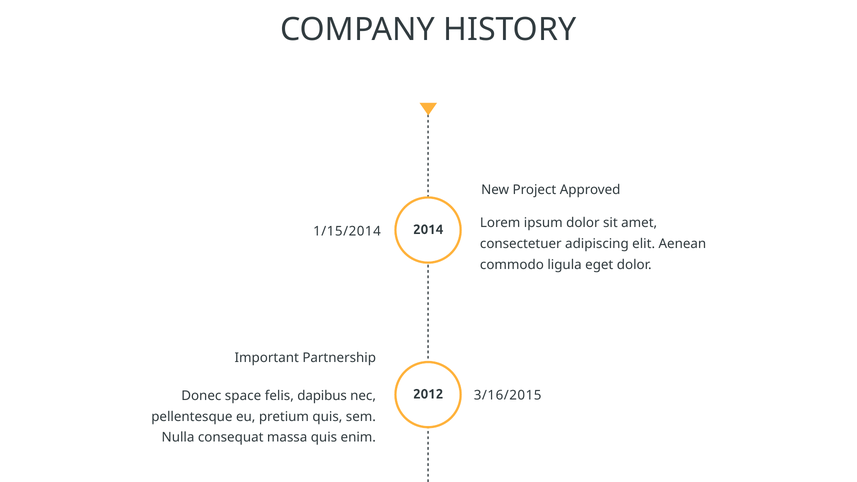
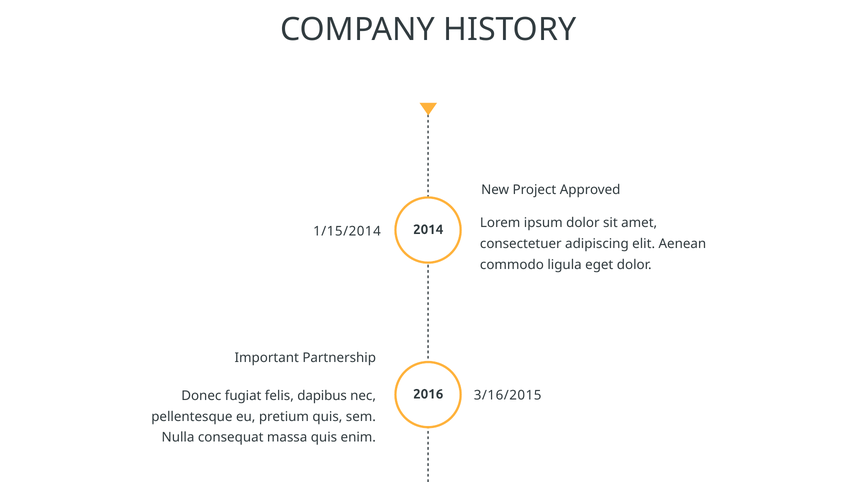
2012: 2012 -> 2016
space: space -> fugiat
